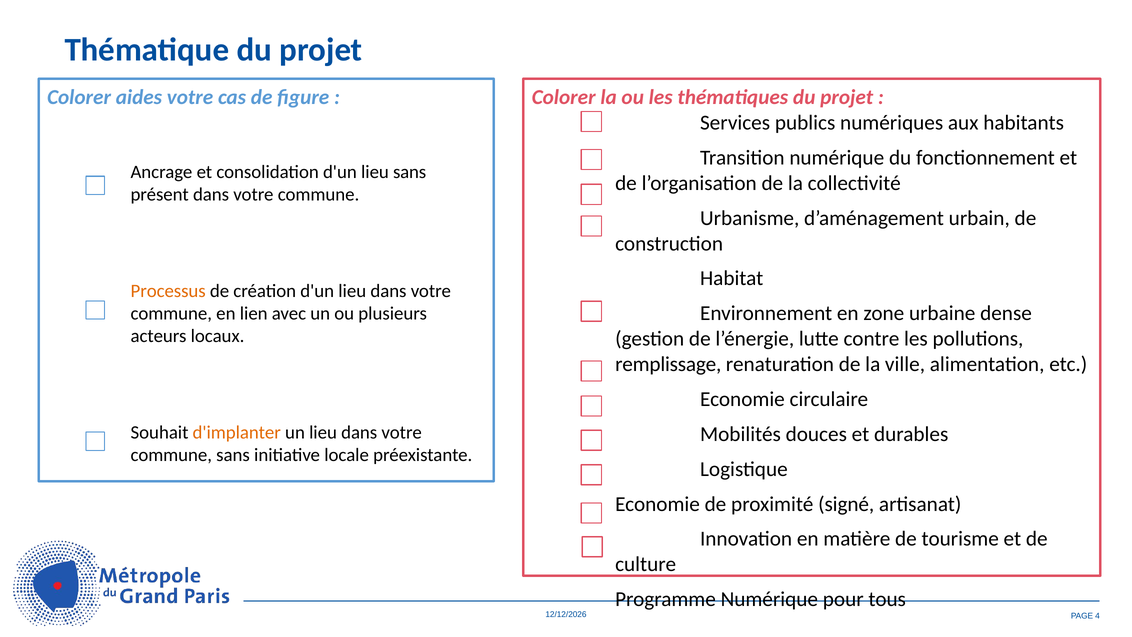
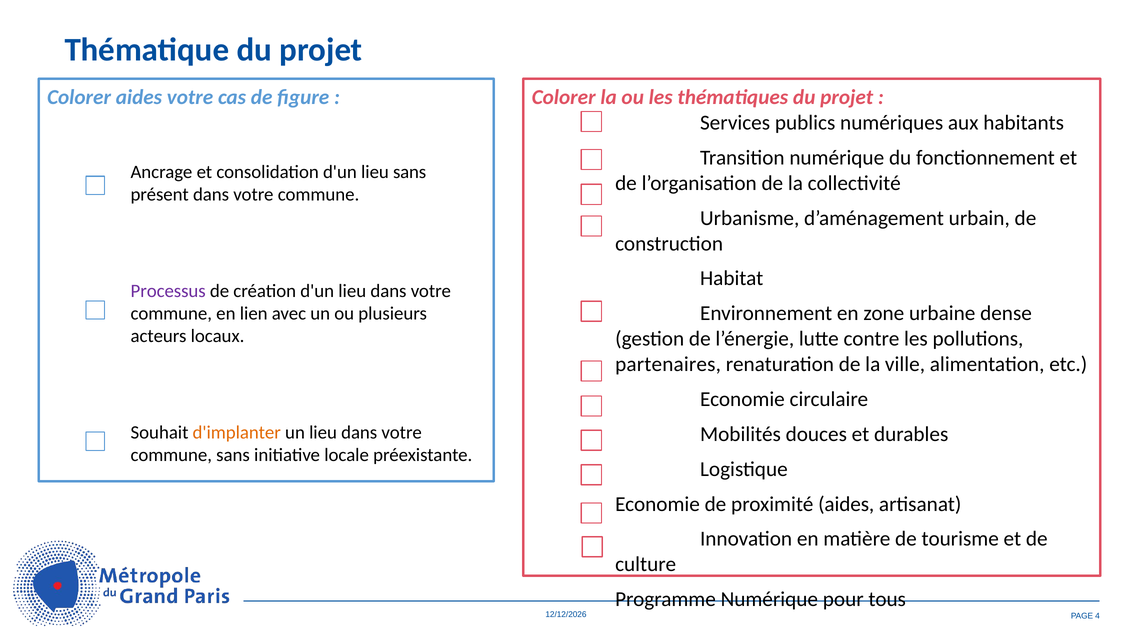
Processus colour: orange -> purple
remplissage: remplissage -> partenaires
proximité signé: signé -> aides
